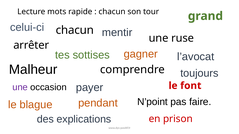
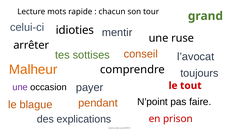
celui-ci chacun: chacun -> idioties
gagner: gagner -> conseil
Malheur colour: black -> orange
font: font -> tout
